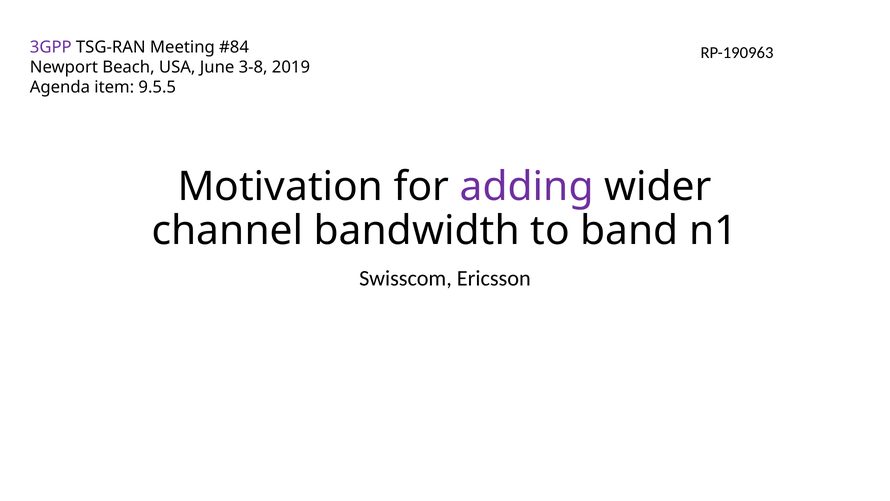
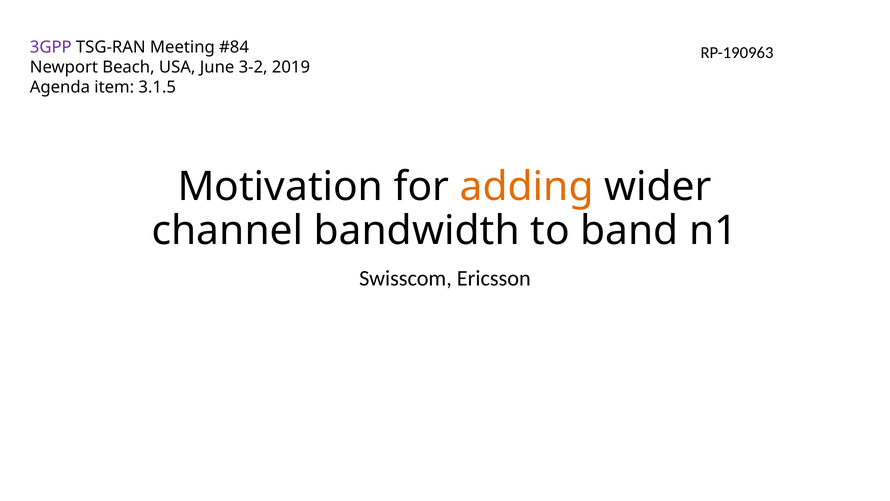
3-8: 3-8 -> 3-2
9.5.5: 9.5.5 -> 3.1.5
adding colour: purple -> orange
